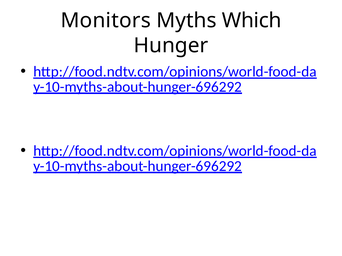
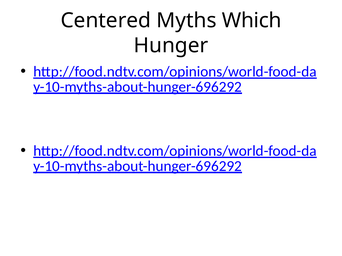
Monitors: Monitors -> Centered
